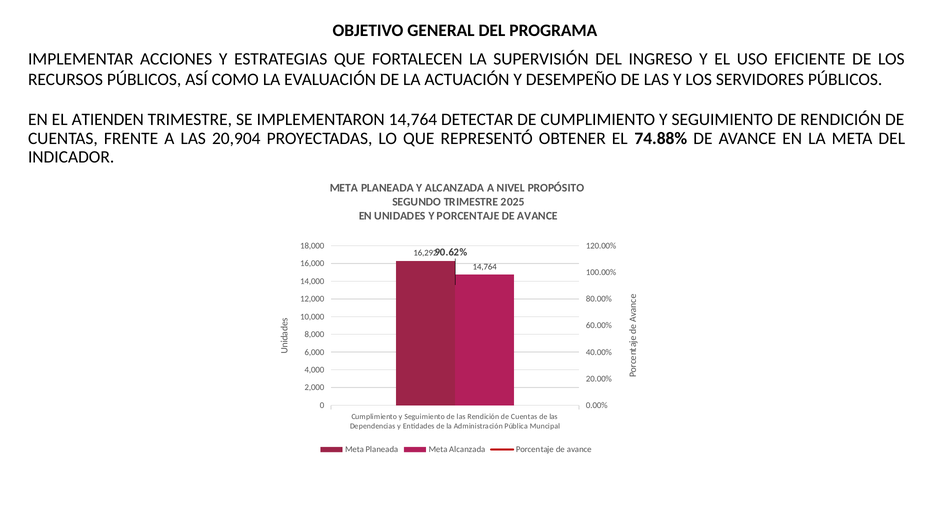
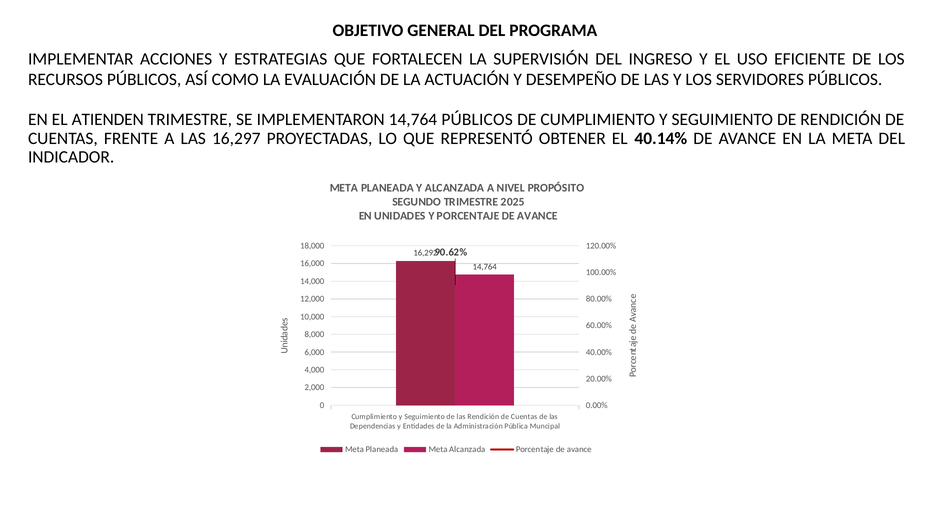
14,764 DETECTAR: DETECTAR -> PÚBLICOS
20,904: 20,904 -> 16,297
74.88%: 74.88% -> 40.14%
